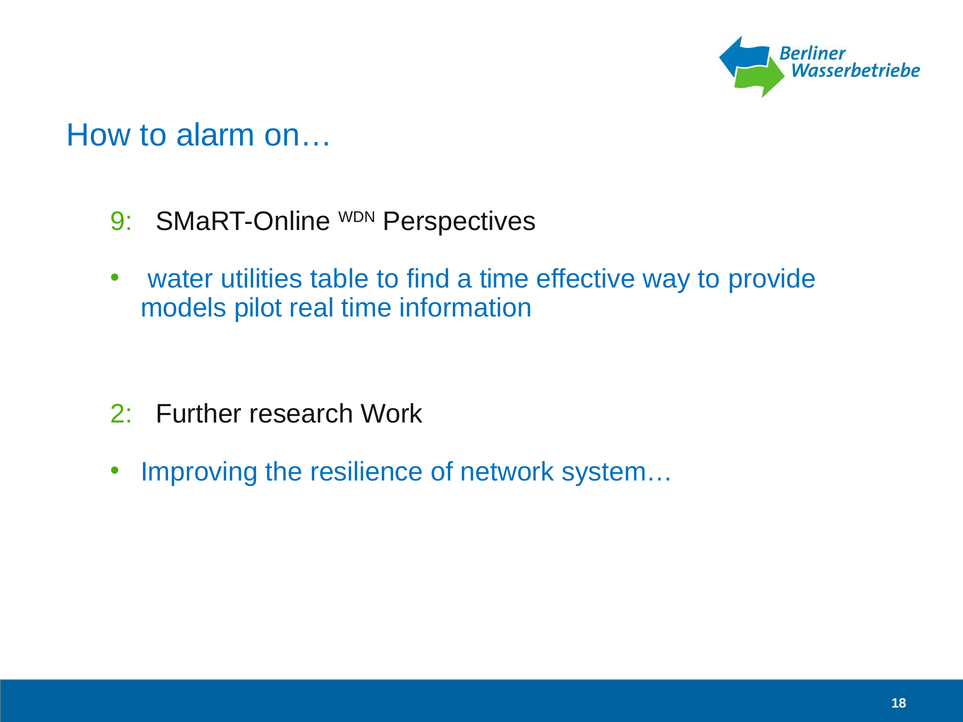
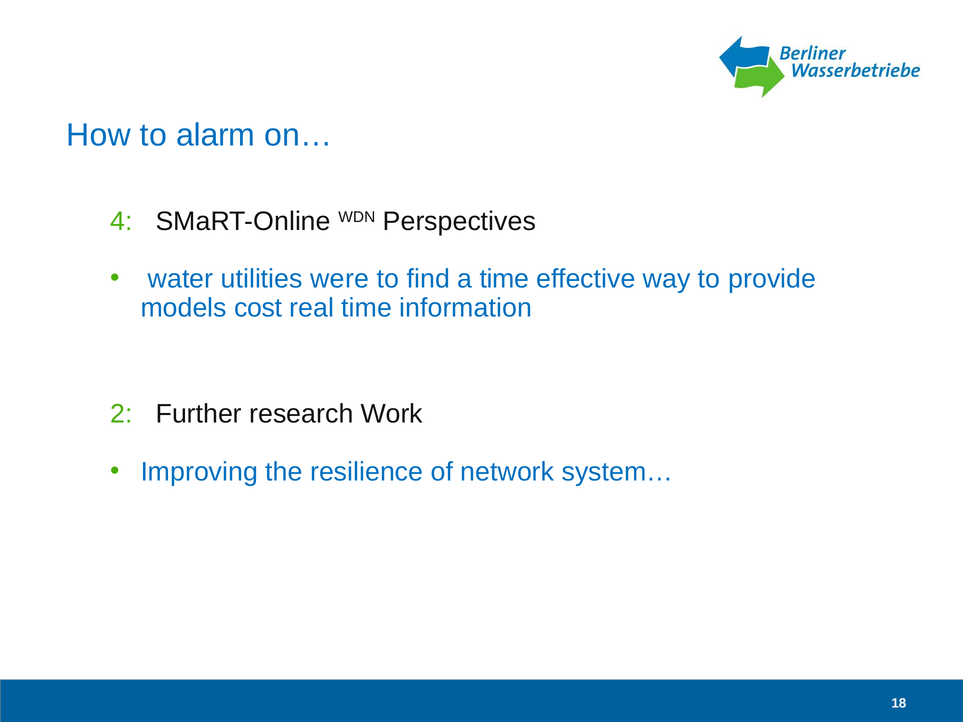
9: 9 -> 4
table: table -> were
pilot: pilot -> cost
